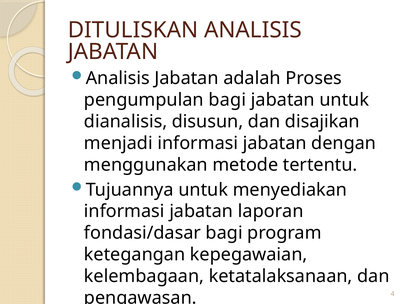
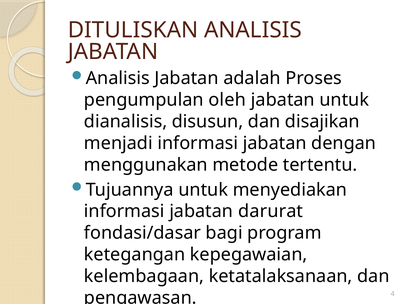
pengumpulan bagi: bagi -> oleh
laporan: laporan -> darurat
